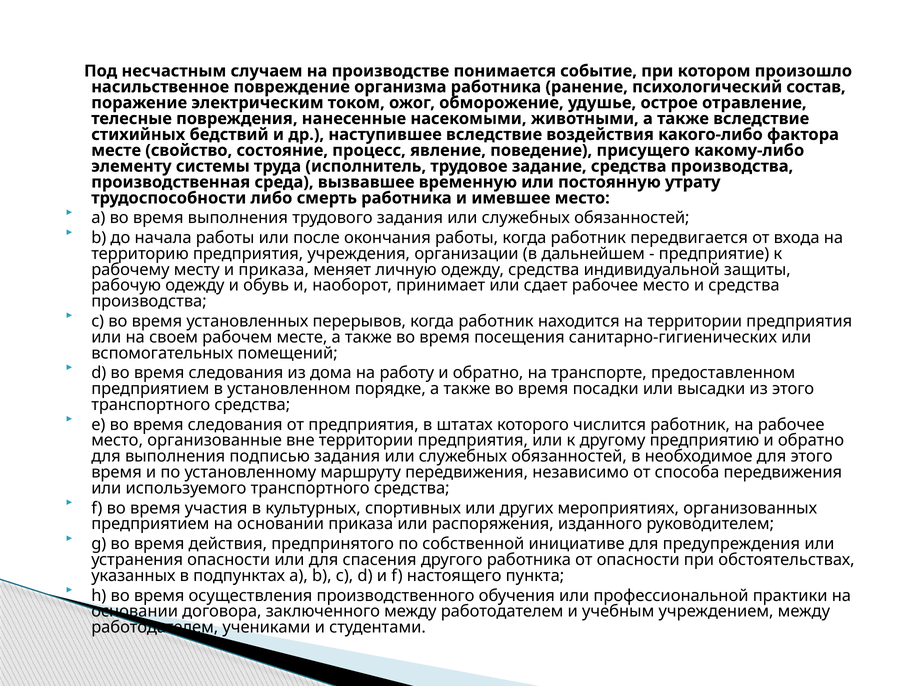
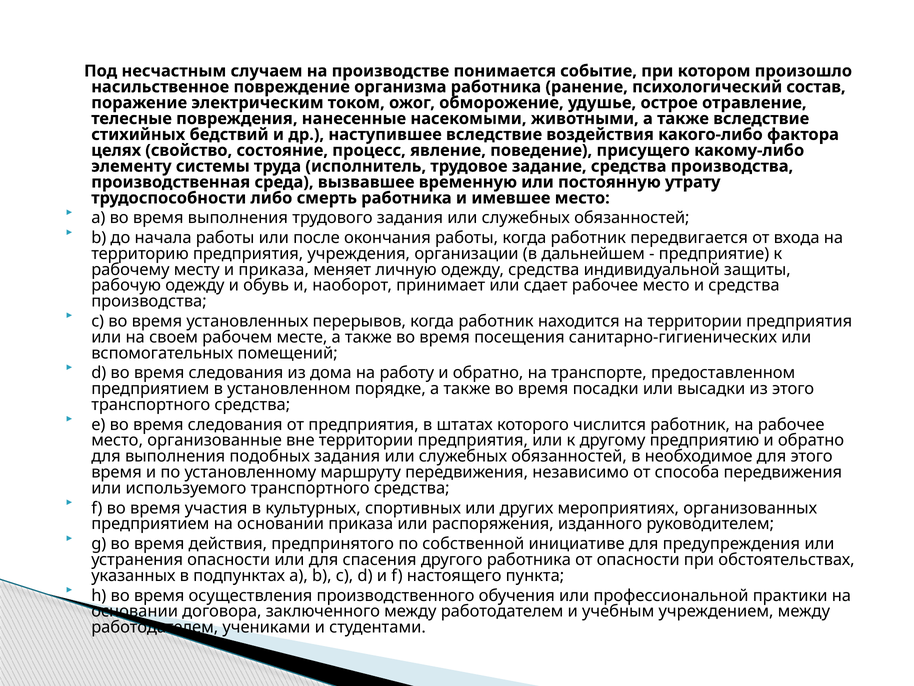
месте at (116, 150): месте -> целях
подписью: подписью -> подобных
